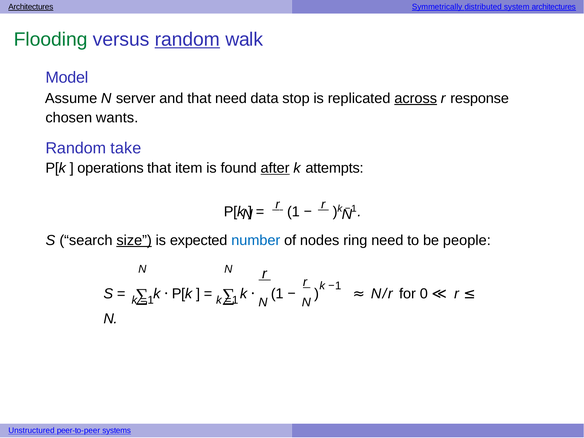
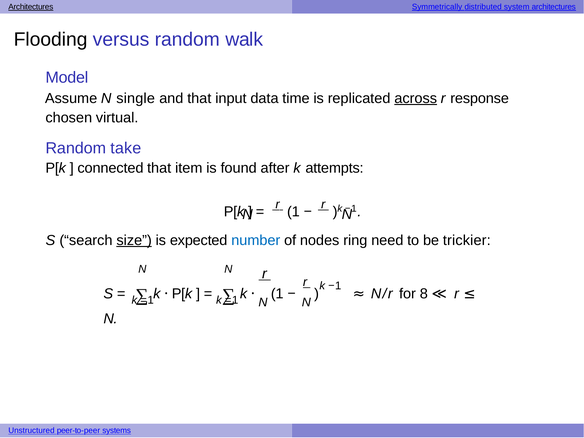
Flooding colour: green -> black
random at (187, 40) underline: present -> none
server: server -> single
that need: need -> input
stop: stop -> time
wants: wants -> virtual
operations: operations -> connected
after underline: present -> none
people: people -> trickier
0: 0 -> 8
